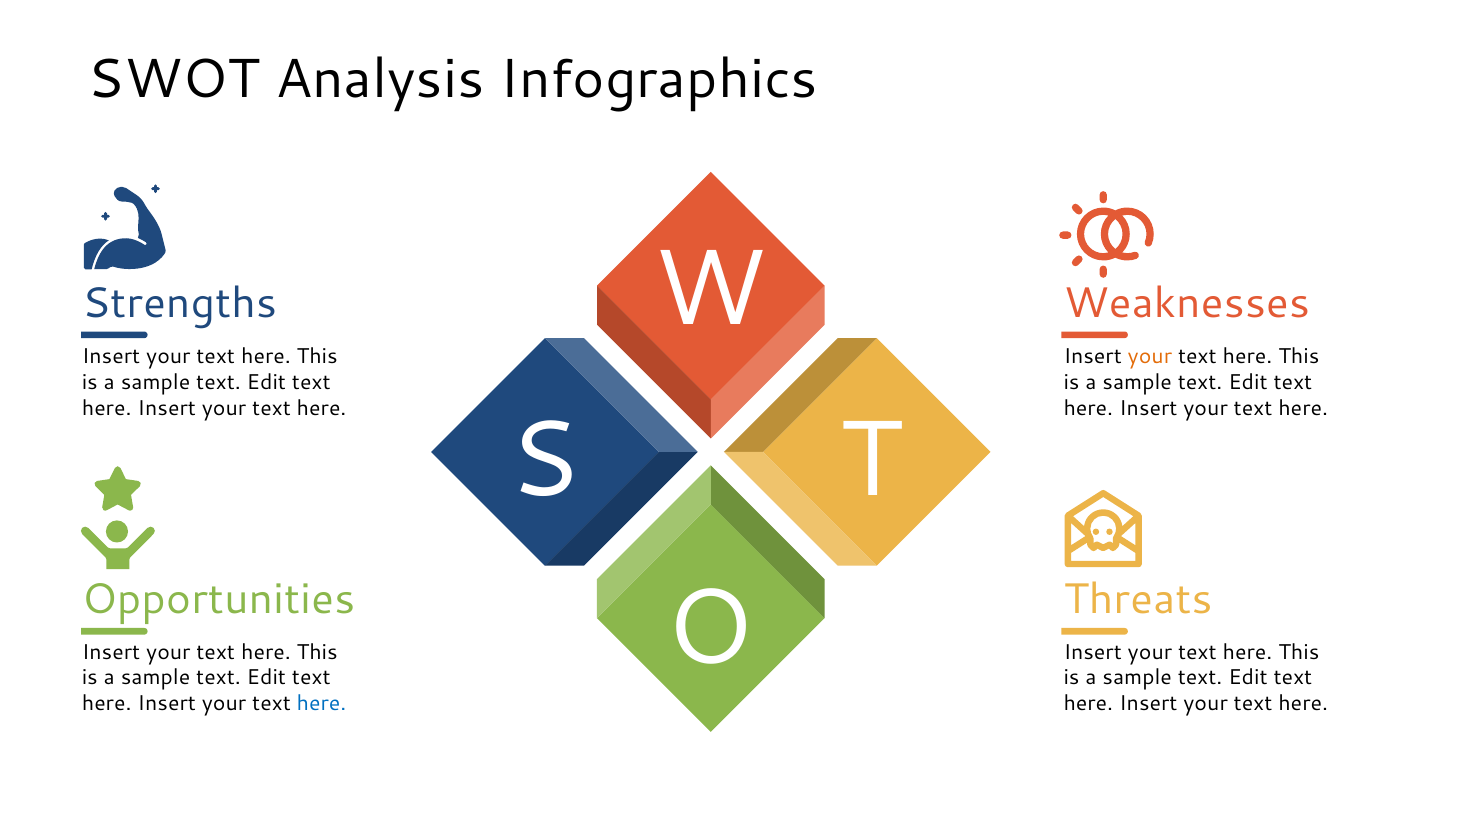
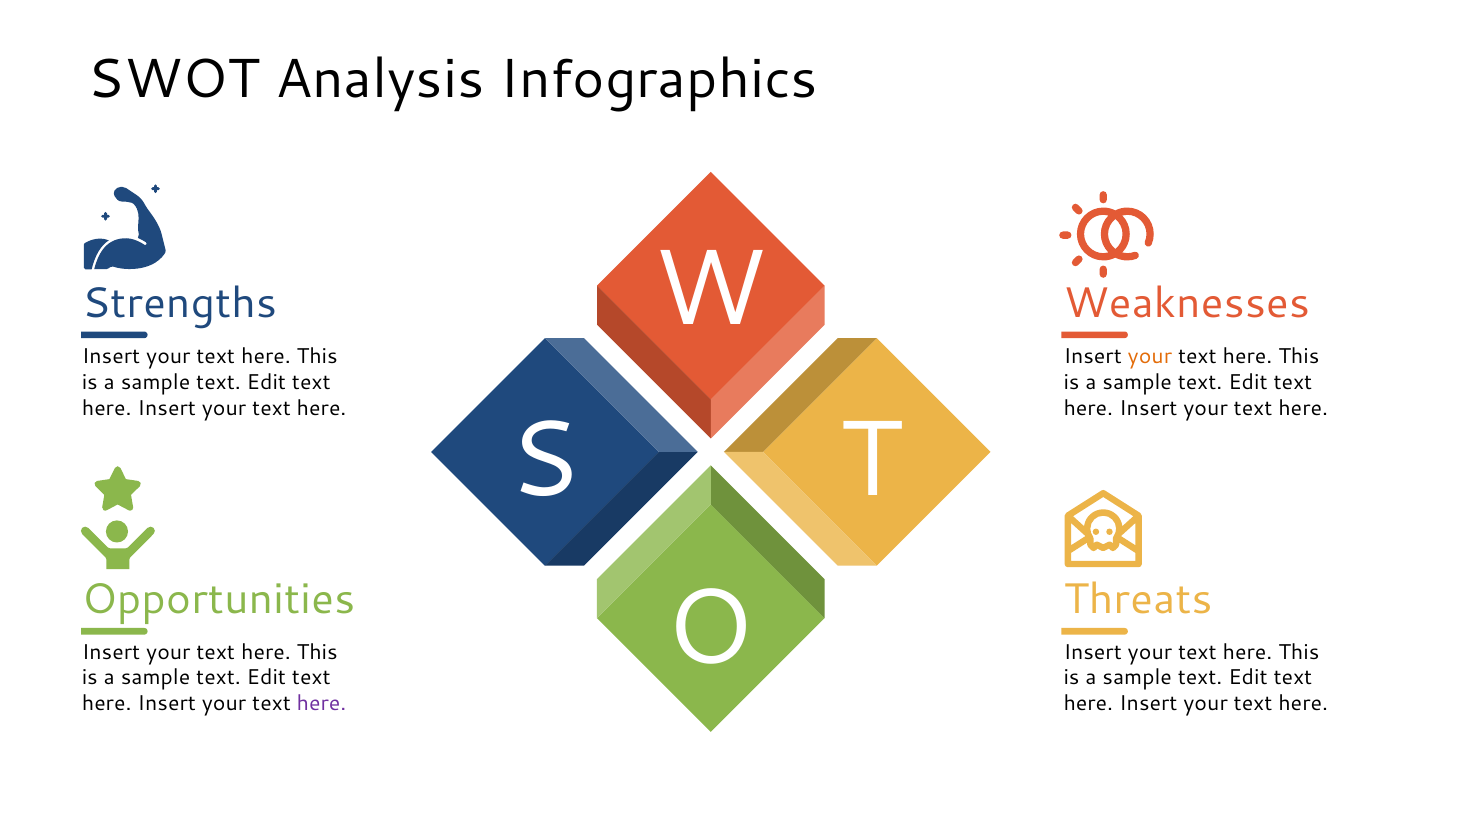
here at (322, 704) colour: blue -> purple
